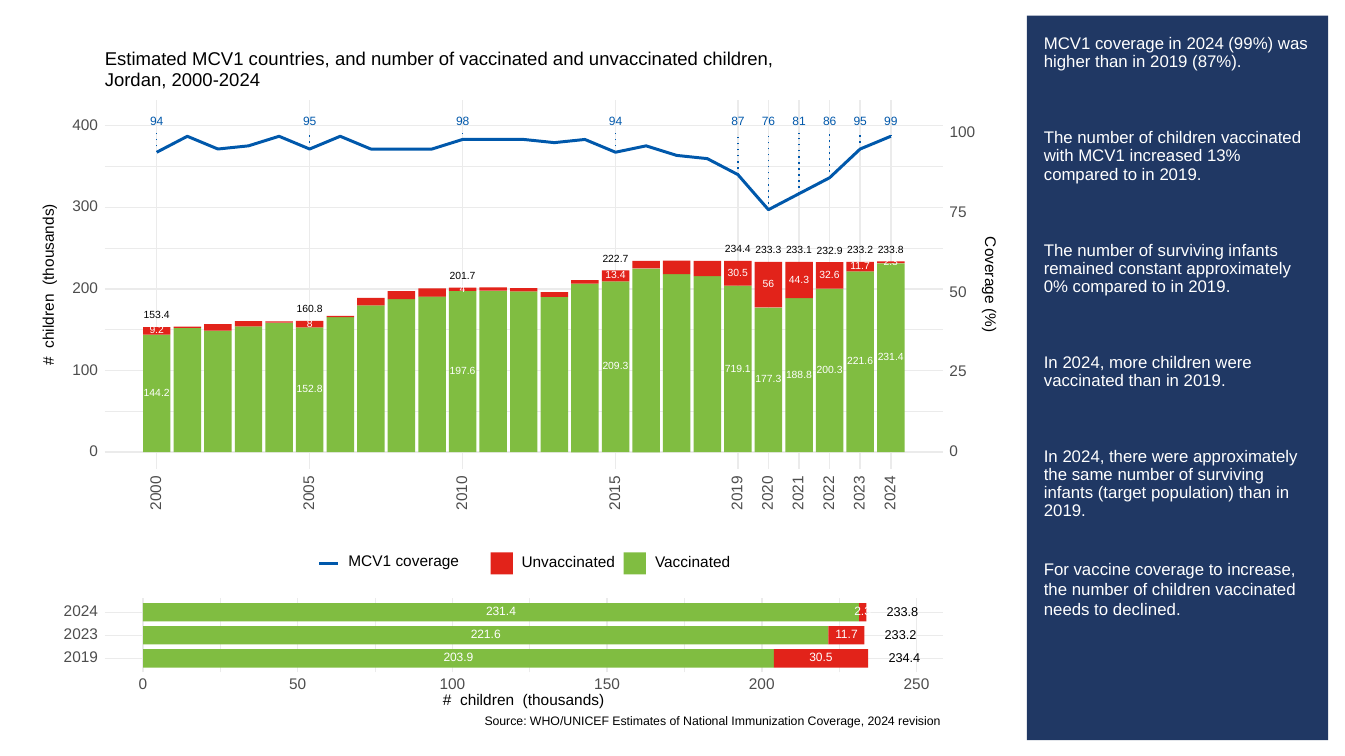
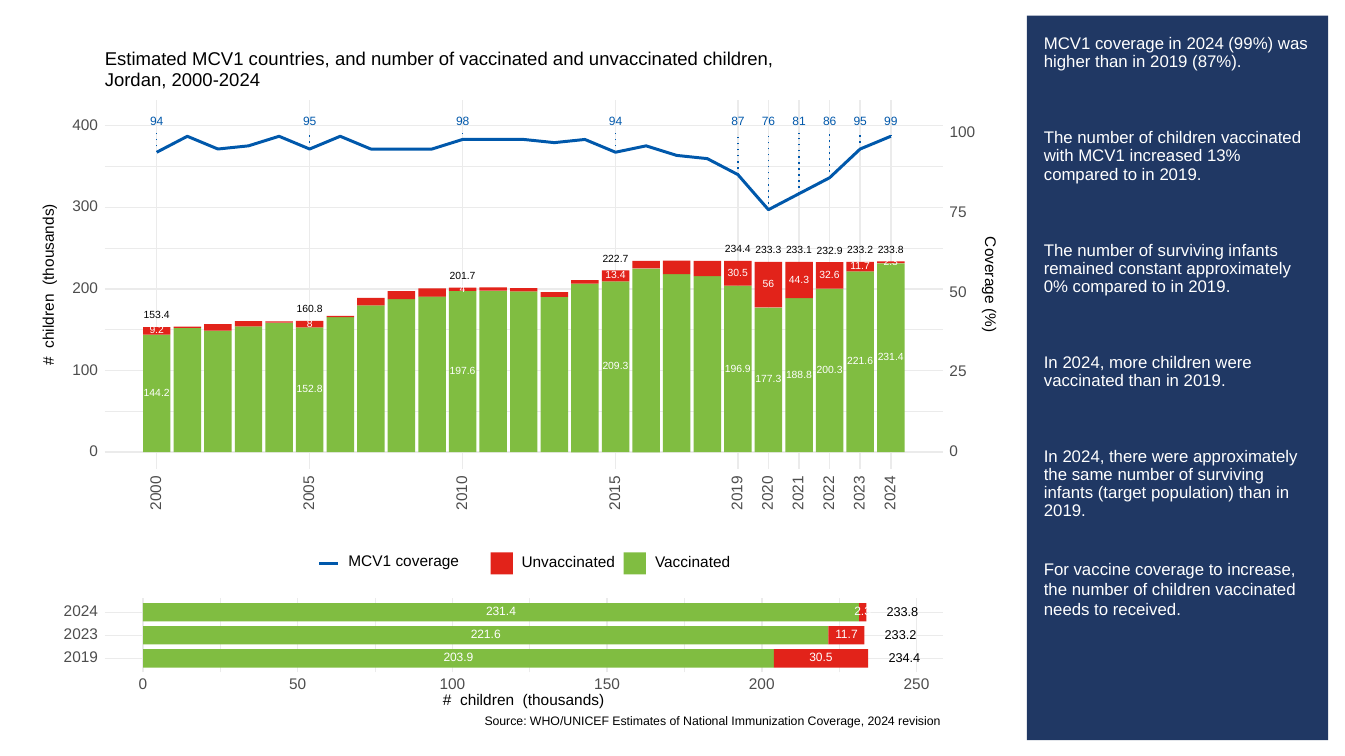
719.1: 719.1 -> 196.9
declined: declined -> received
